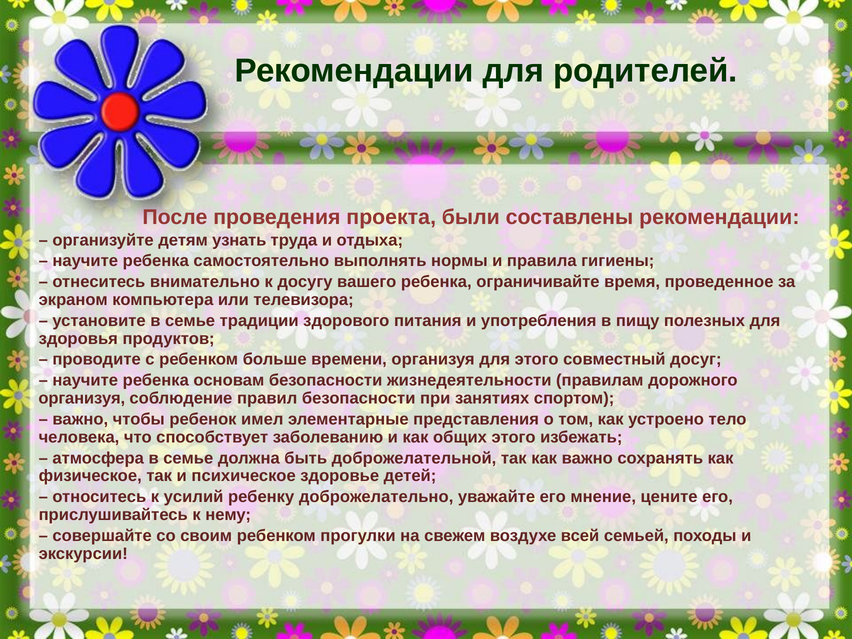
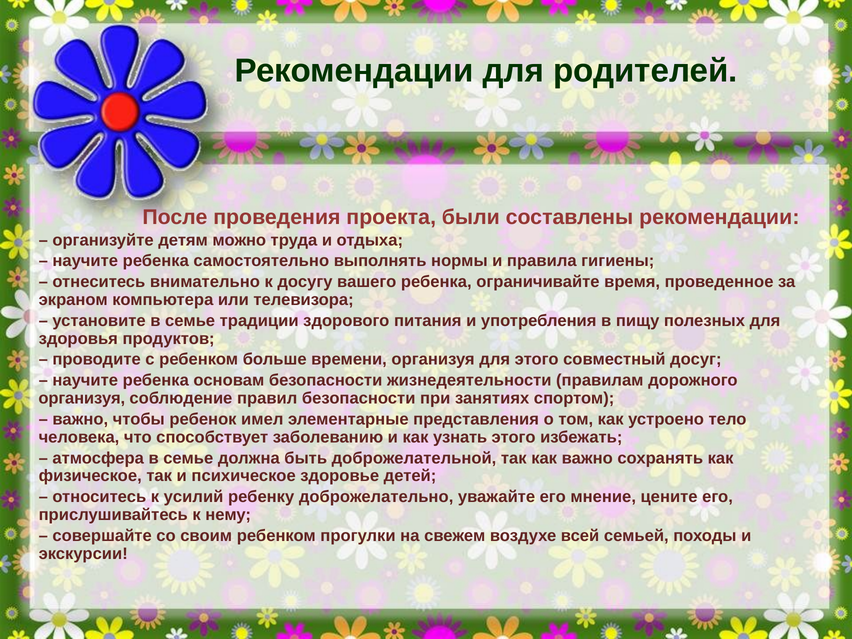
узнать: узнать -> можно
общих: общих -> узнать
